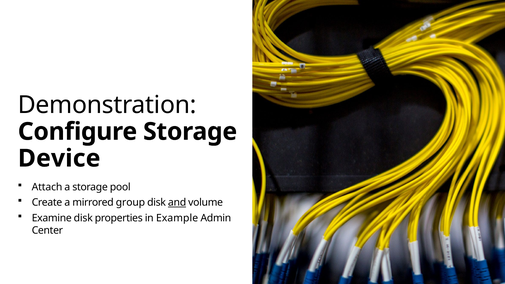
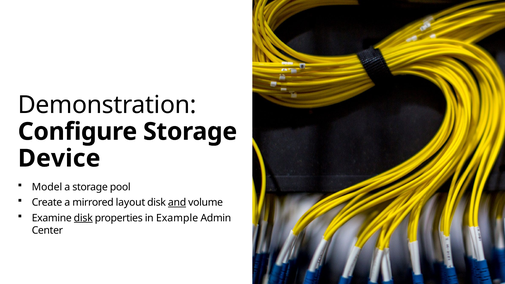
Attach: Attach -> Model
group: group -> layout
disk at (83, 218) underline: none -> present
